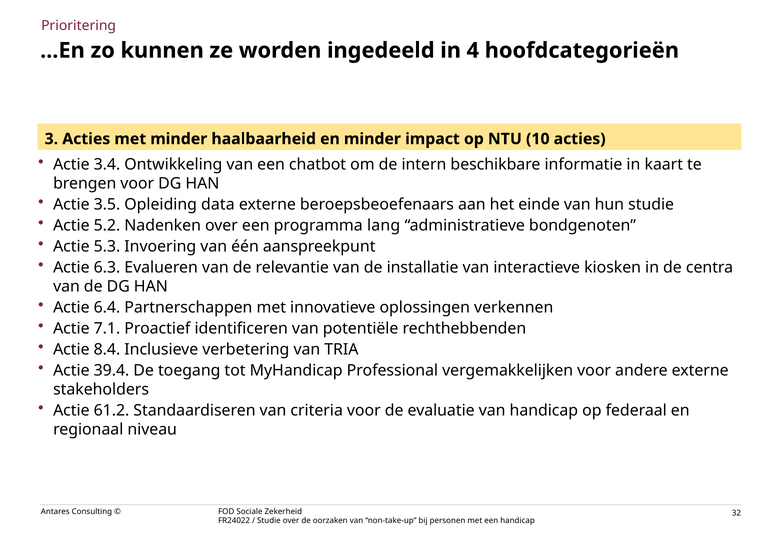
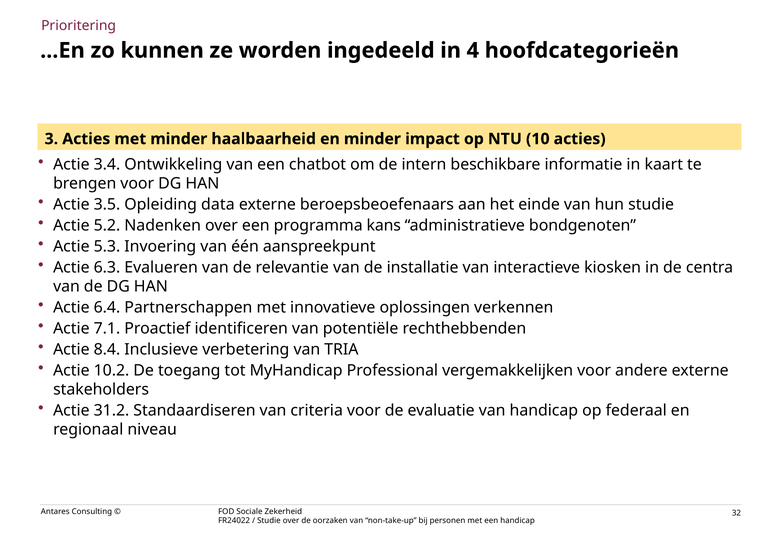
lang: lang -> kans
39.4: 39.4 -> 10.2
61.2: 61.2 -> 31.2
